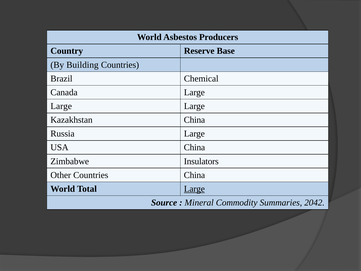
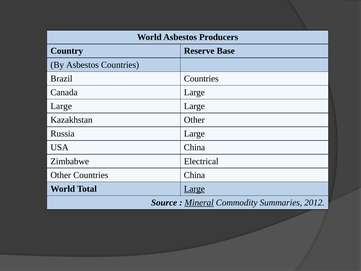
By Building: Building -> Asbestos
Brazil Chemical: Chemical -> Countries
Kazakhstan China: China -> Other
Insulators: Insulators -> Electrical
Mineral underline: none -> present
2042: 2042 -> 2012
